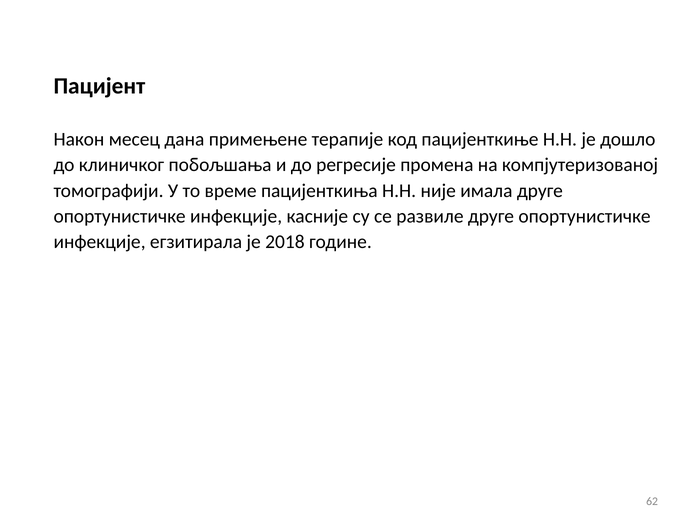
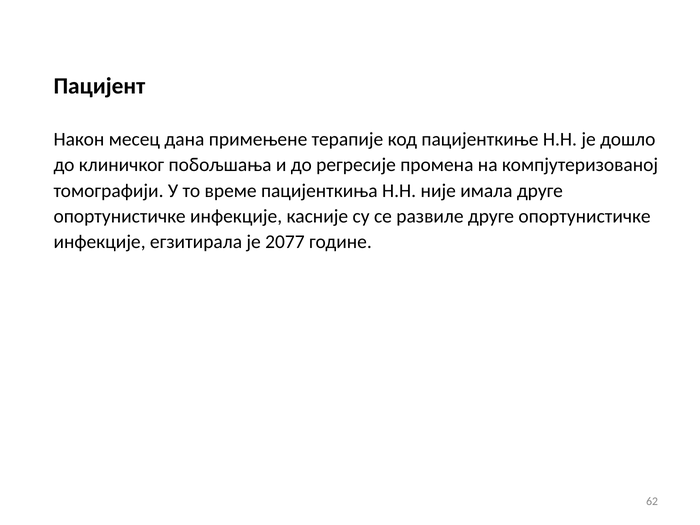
2018: 2018 -> 2077
